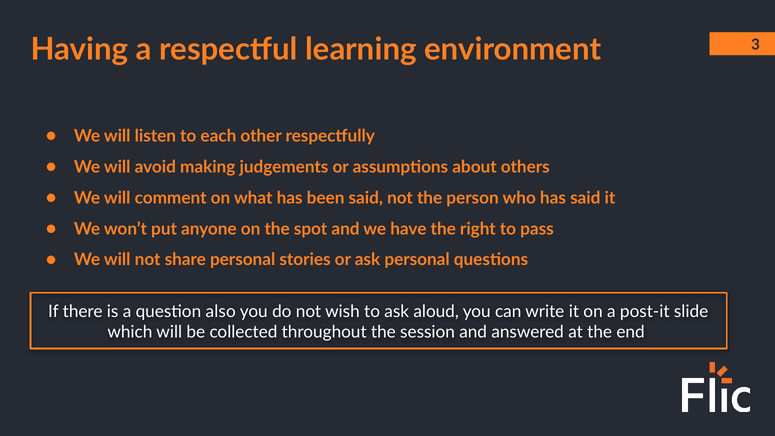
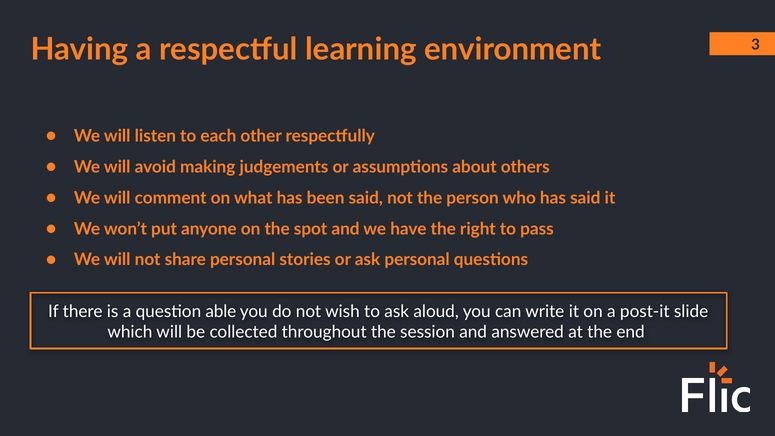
also: also -> able
